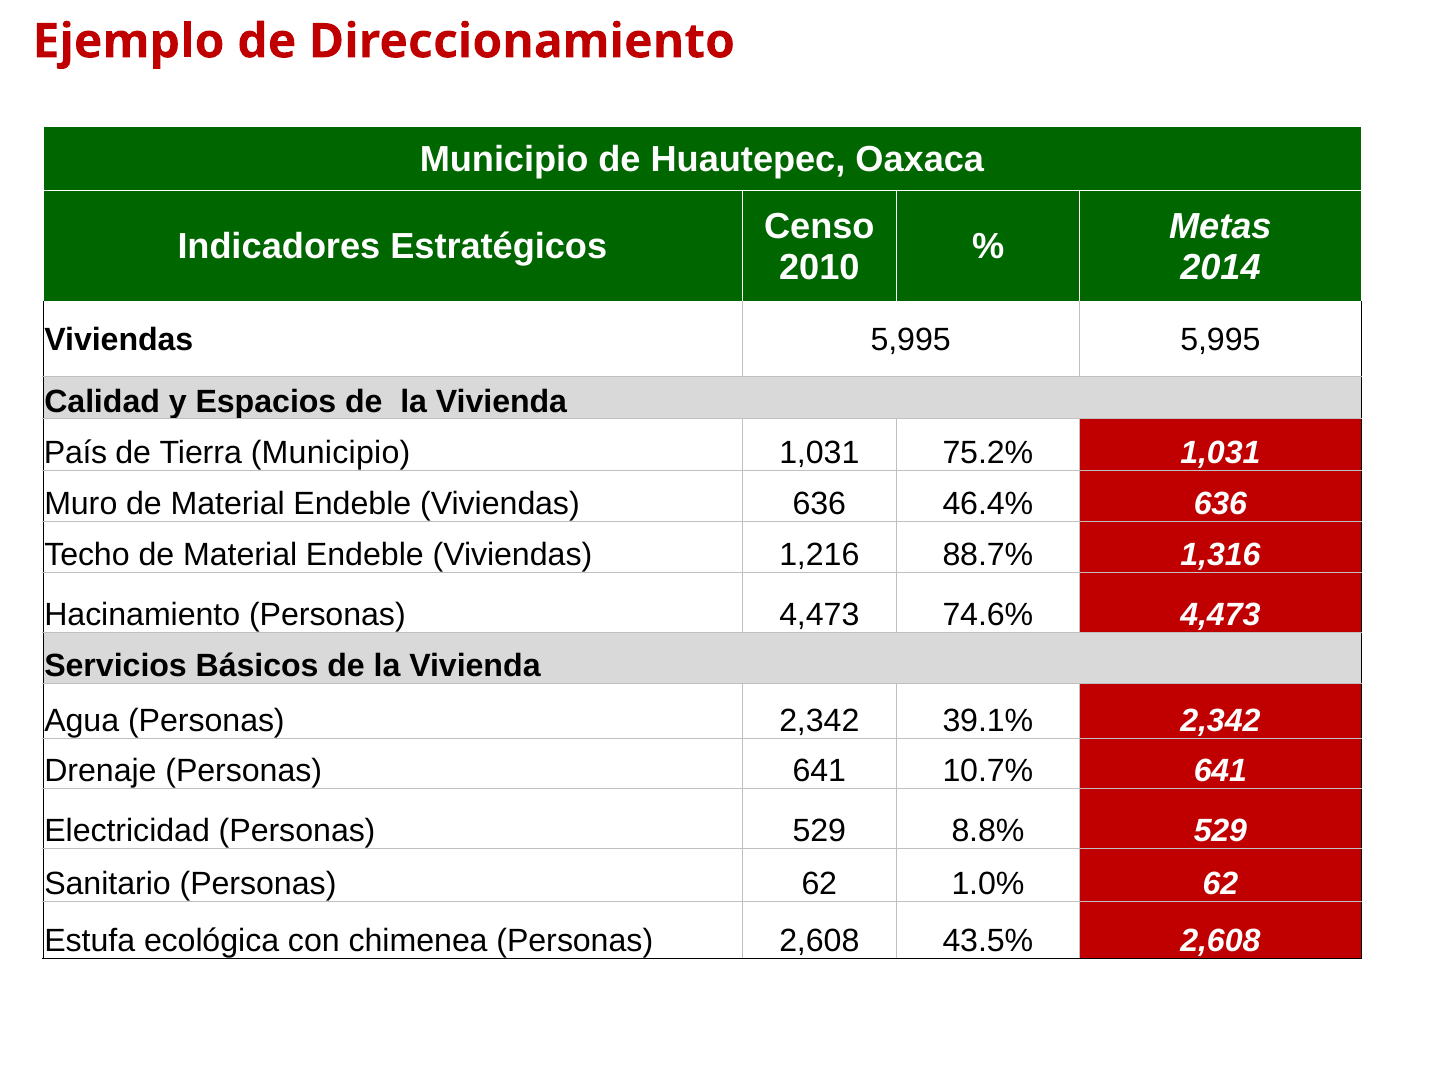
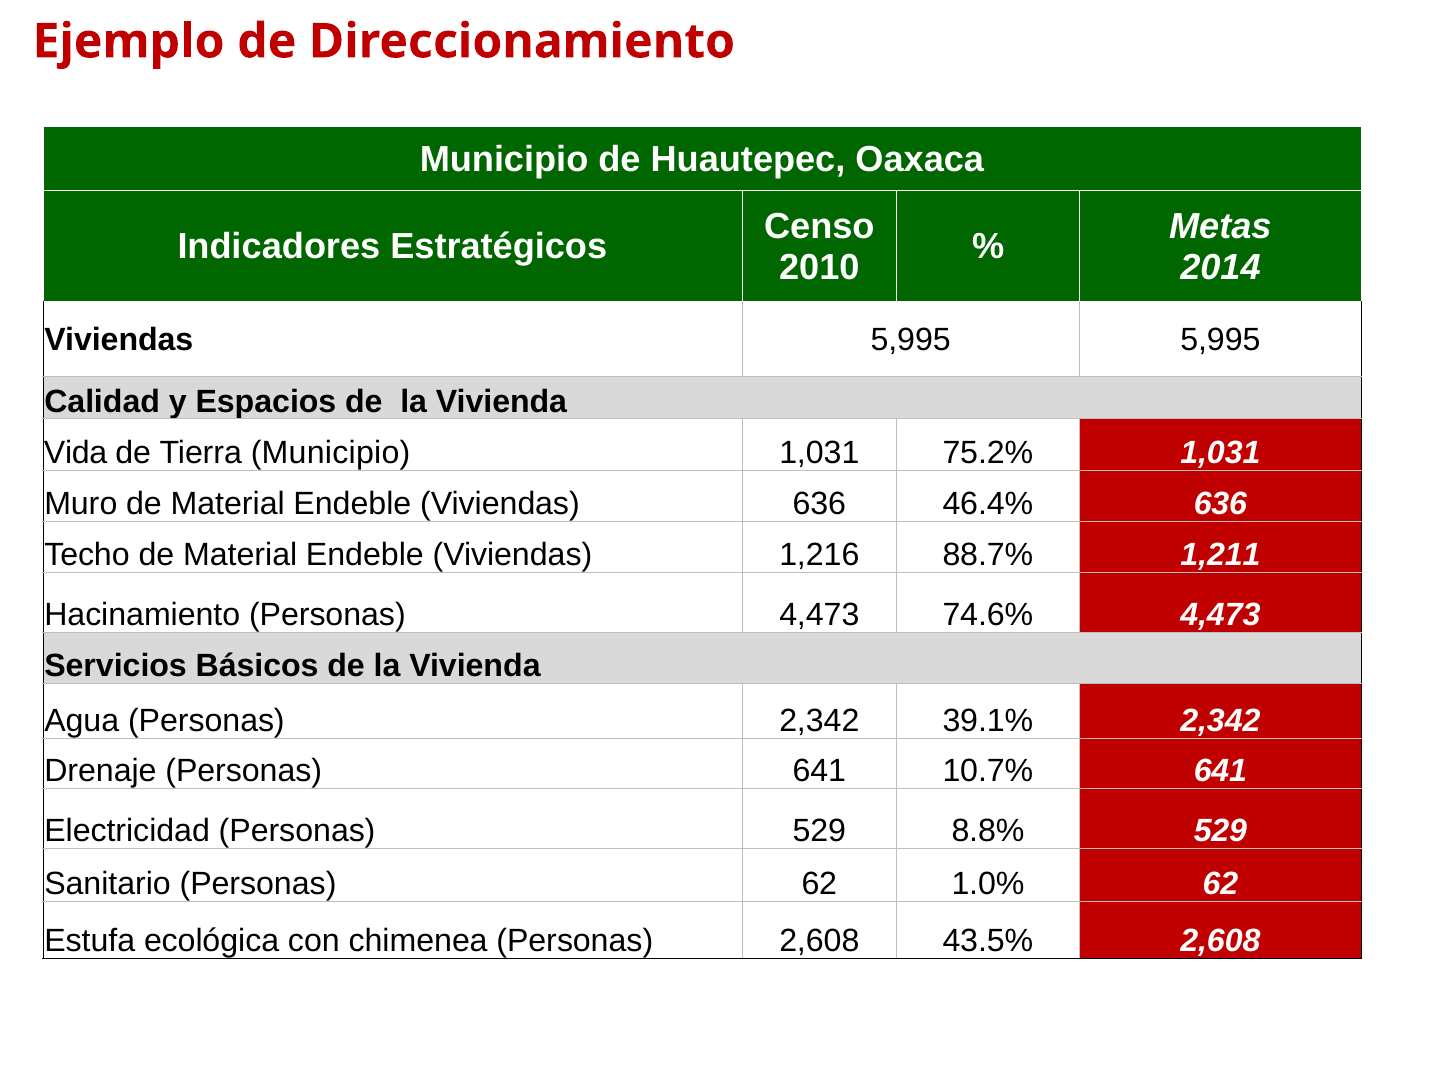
País: País -> Vida
1,316: 1,316 -> 1,211
